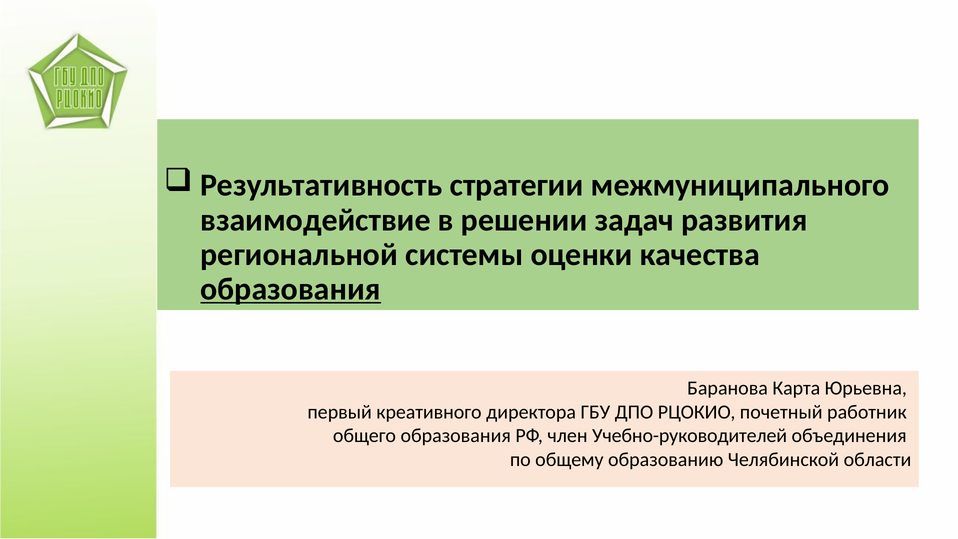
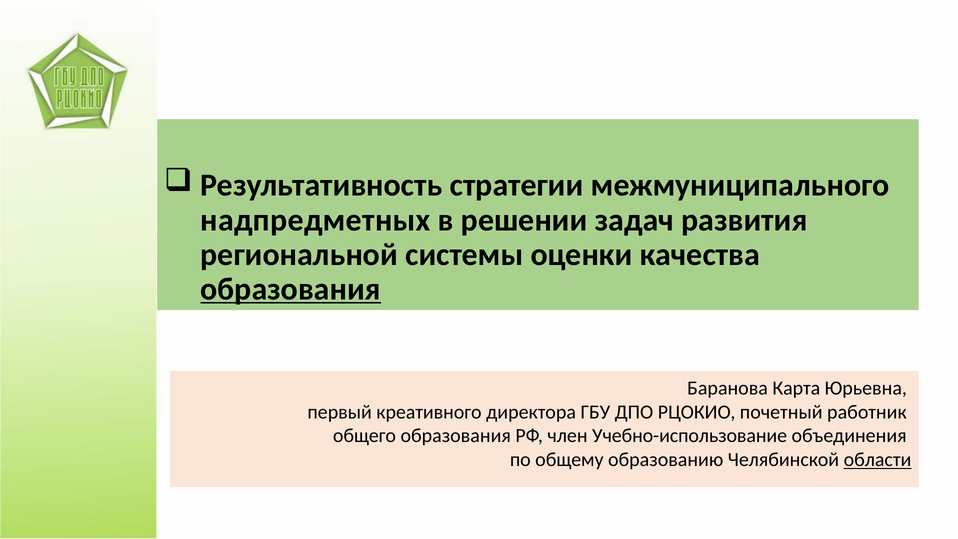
взаимодействие: взаимодействие -> надпредметных
Учебно-руководителей: Учебно-руководителей -> Учебно-использование
области underline: none -> present
